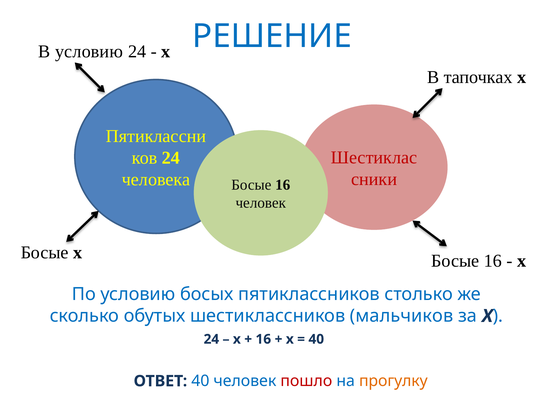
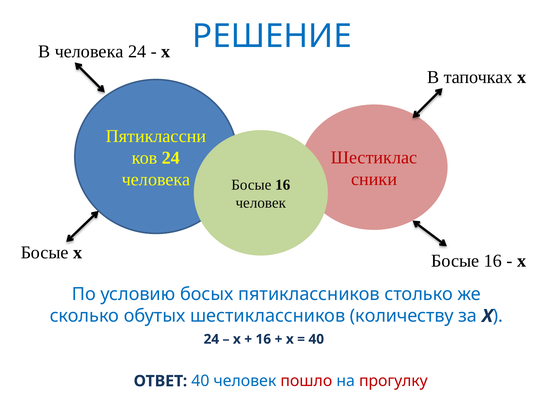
В условию: условию -> человека
мальчиков: мальчиков -> количеству
прогулку colour: orange -> red
